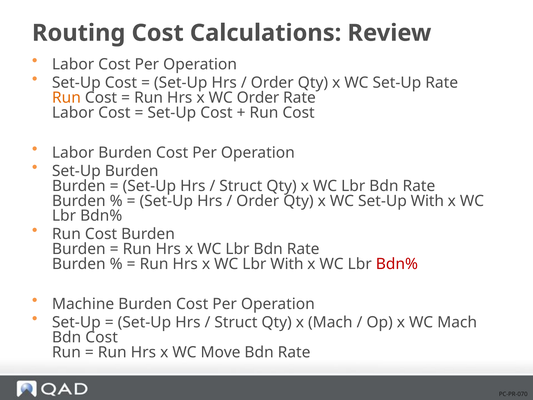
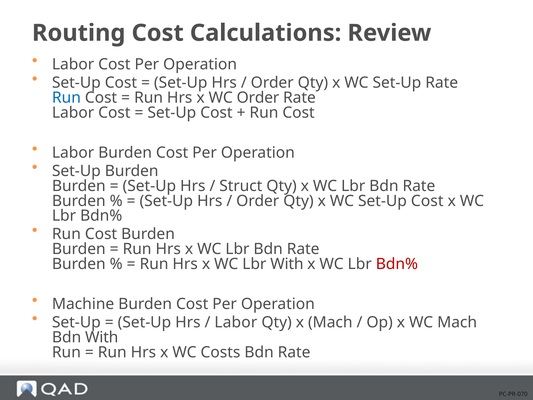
Run at (66, 98) colour: orange -> blue
WC Set-Up With: With -> Cost
Struct at (236, 322): Struct -> Labor
Bdn Cost: Cost -> With
Move: Move -> Costs
